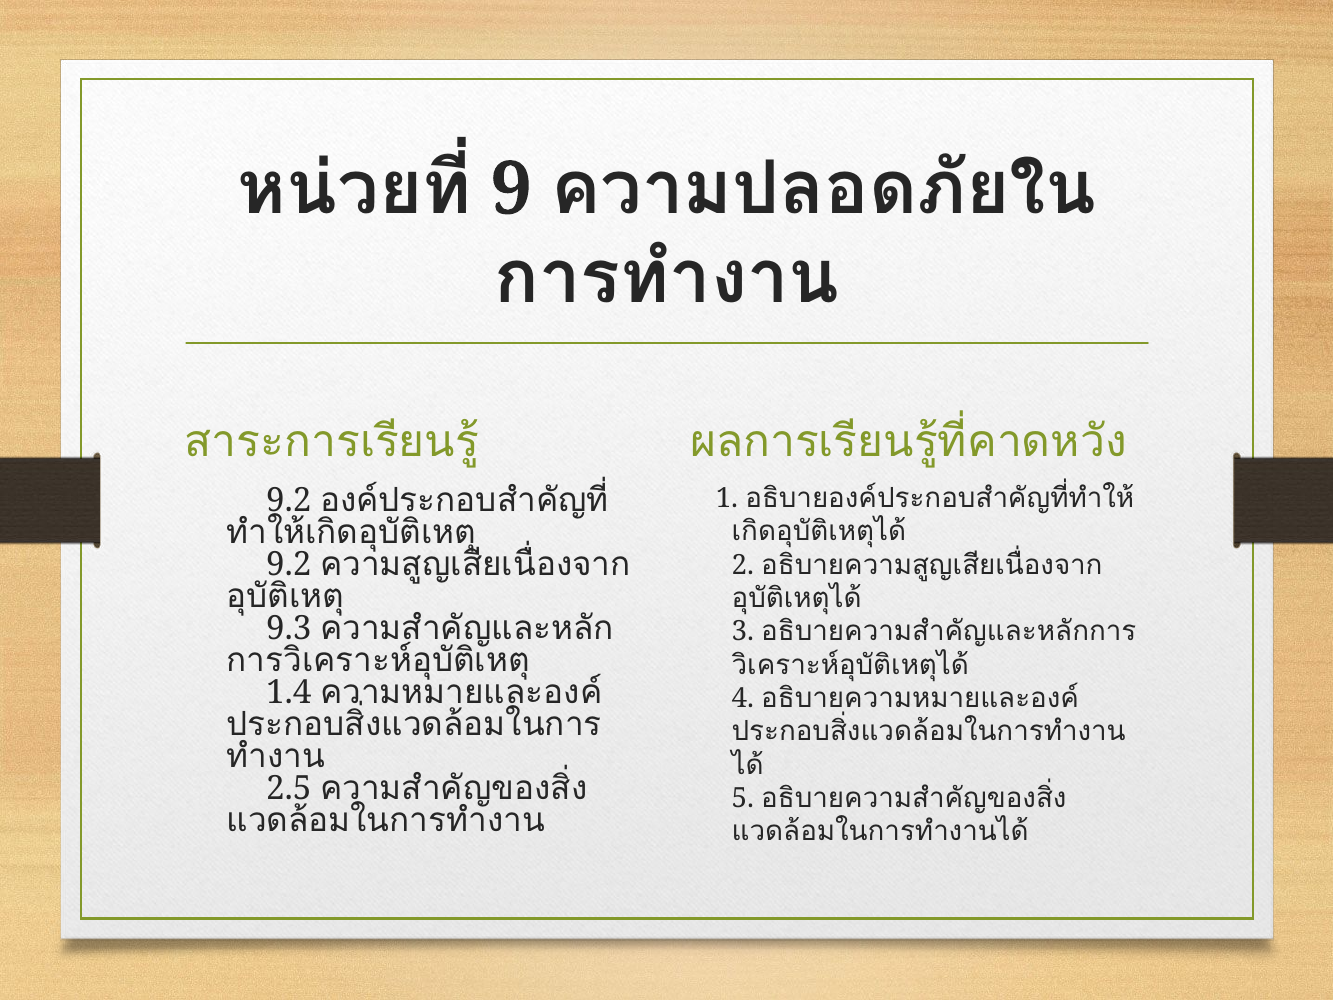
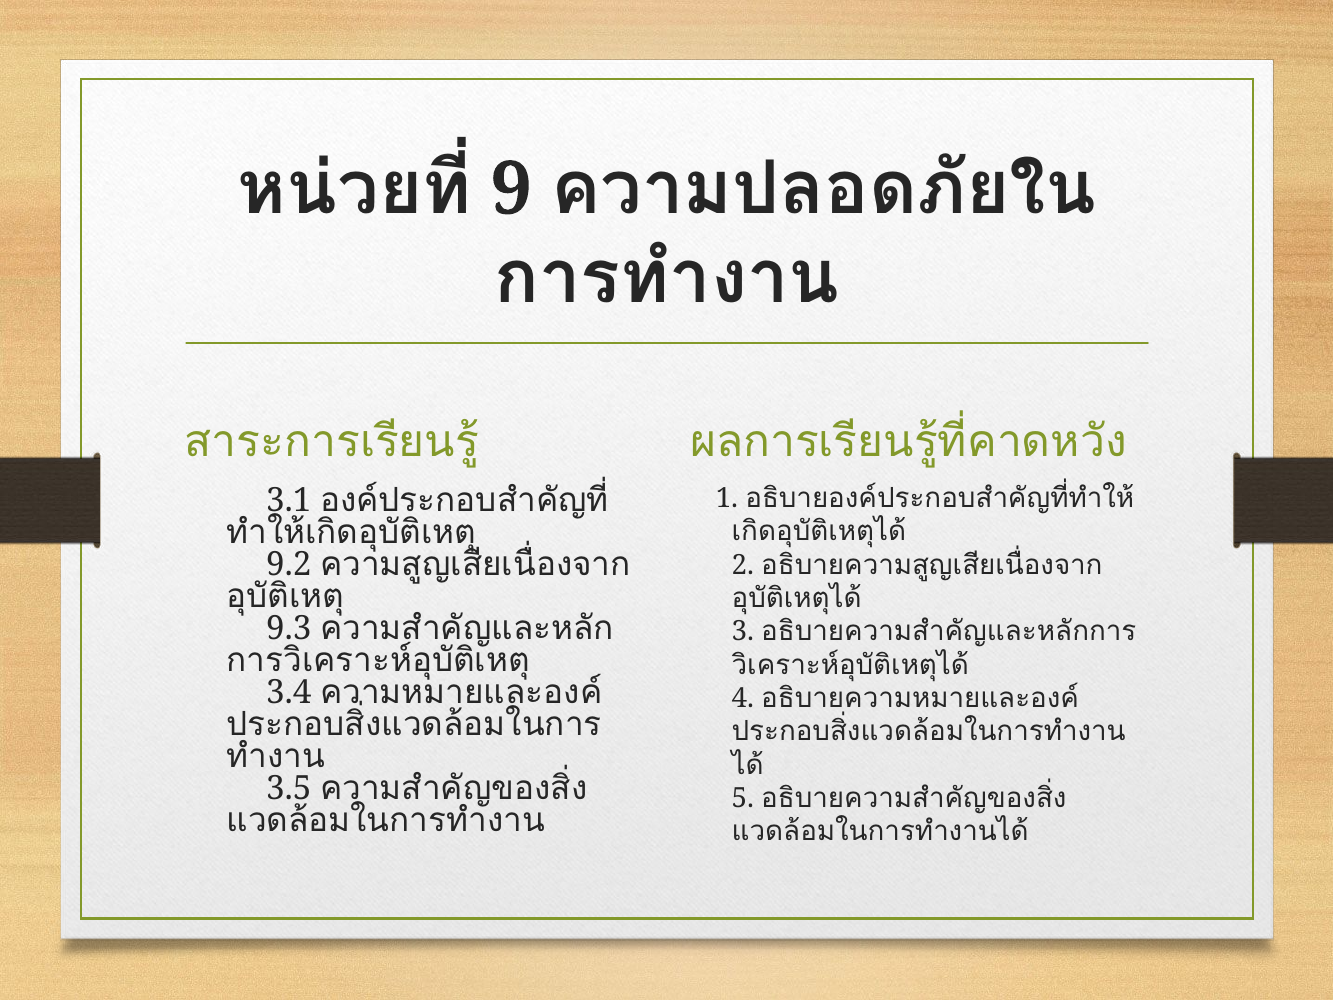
9.2 at (289, 500): 9.2 -> 3.1
1.4: 1.4 -> 3.4
2.5: 2.5 -> 3.5
